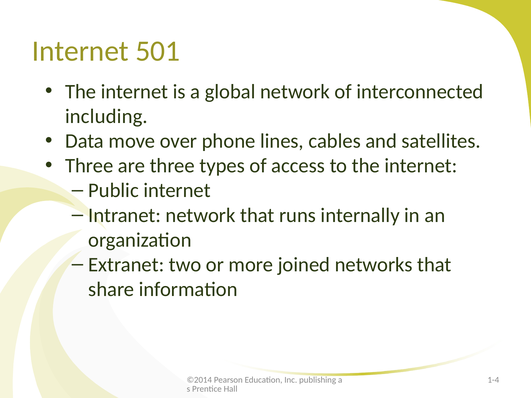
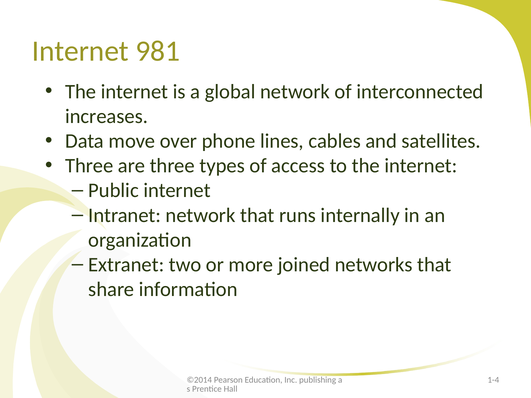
501: 501 -> 981
including: including -> increases
